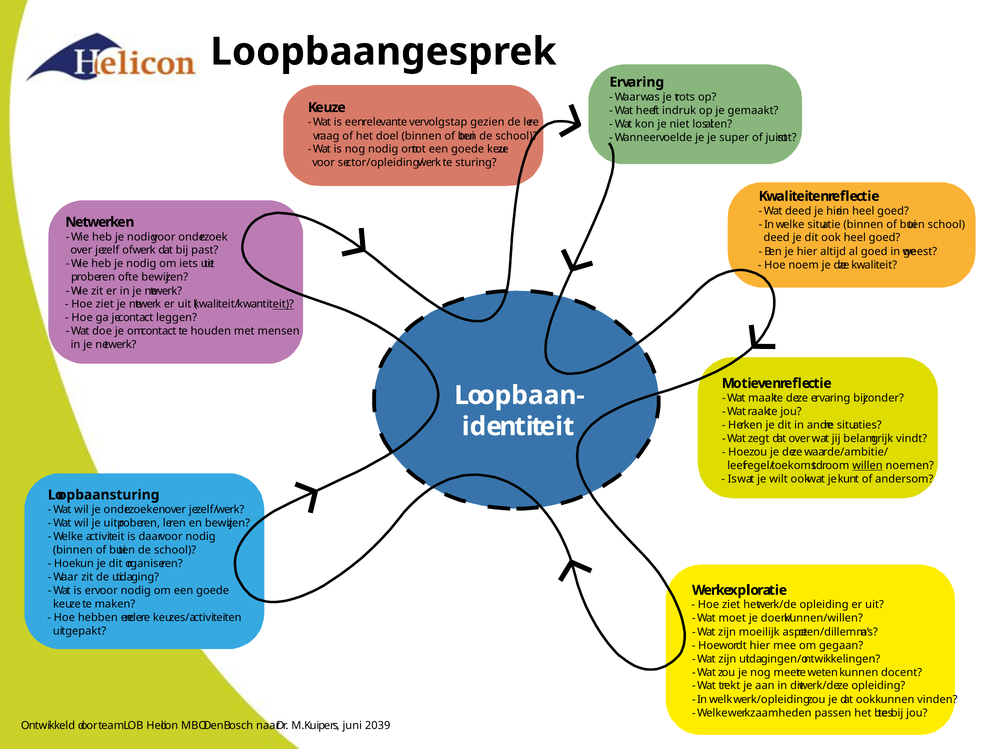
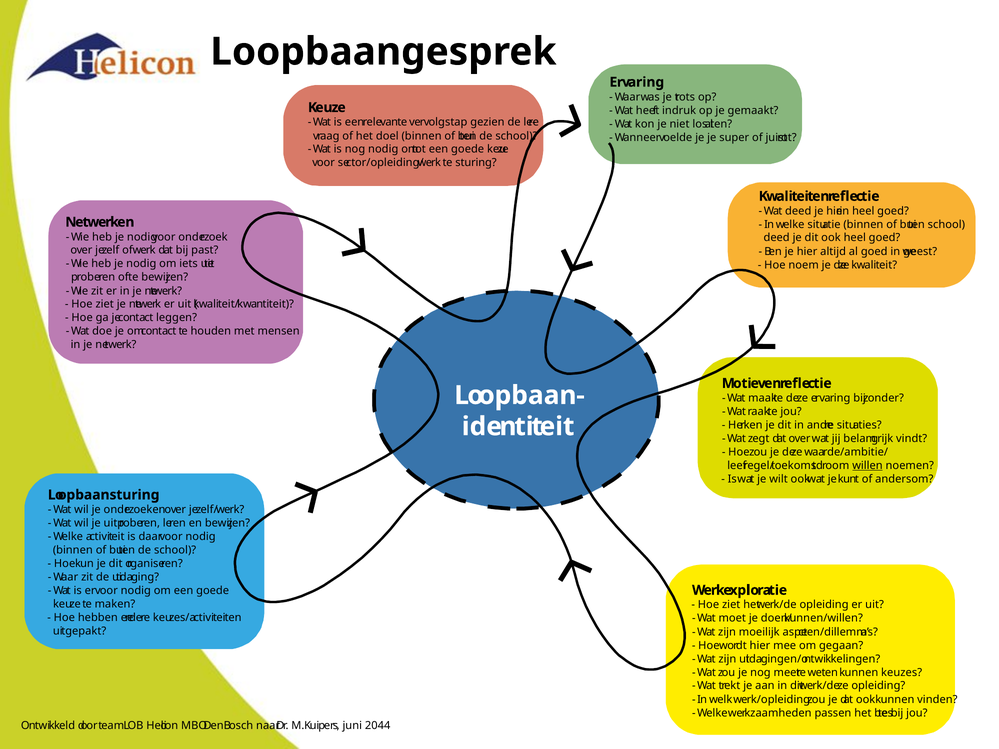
eit underline: present -> none
docent: docent -> keuzes
2039: 2039 -> 2044
